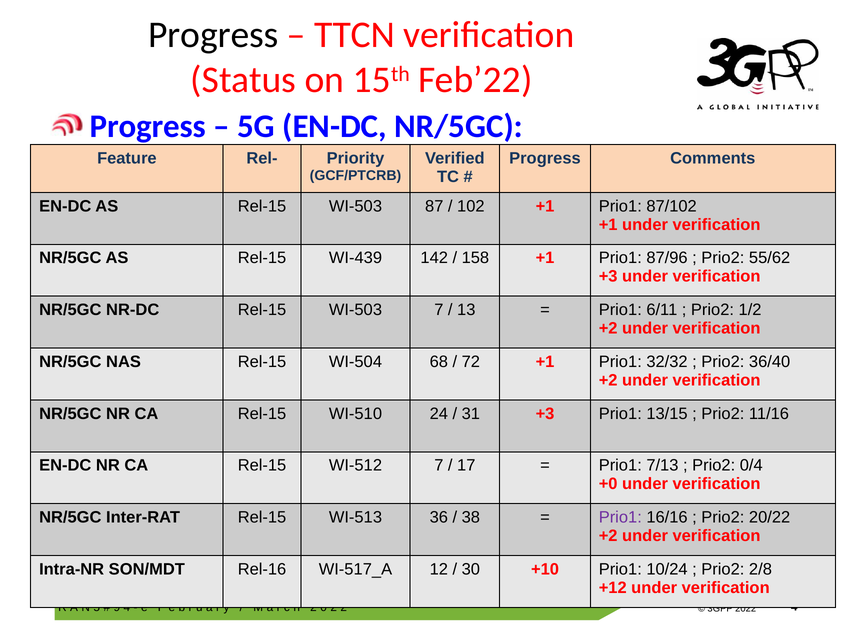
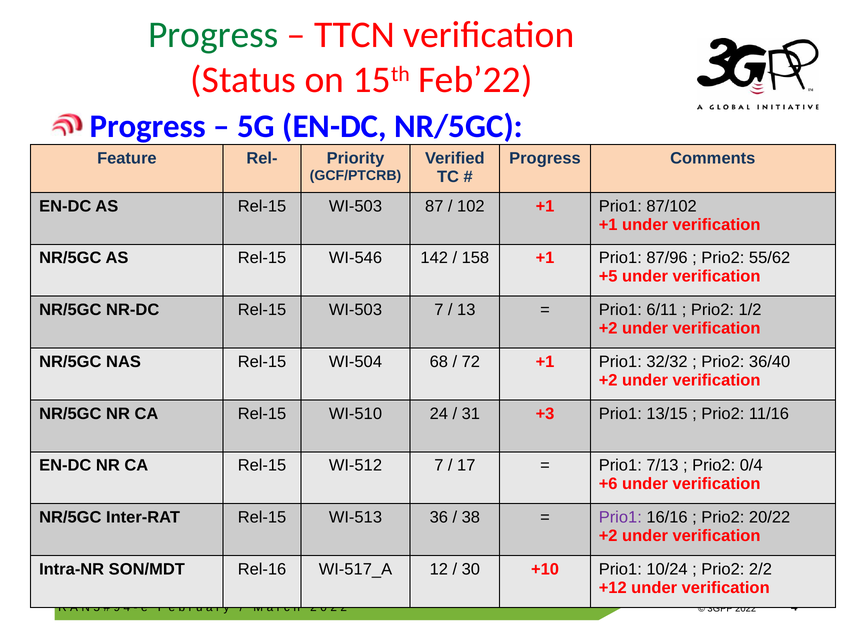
Progress at (213, 35) colour: black -> green
WI-439: WI-439 -> WI-546
+3 at (608, 277): +3 -> +5
+0: +0 -> +6
2/8: 2/8 -> 2/2
